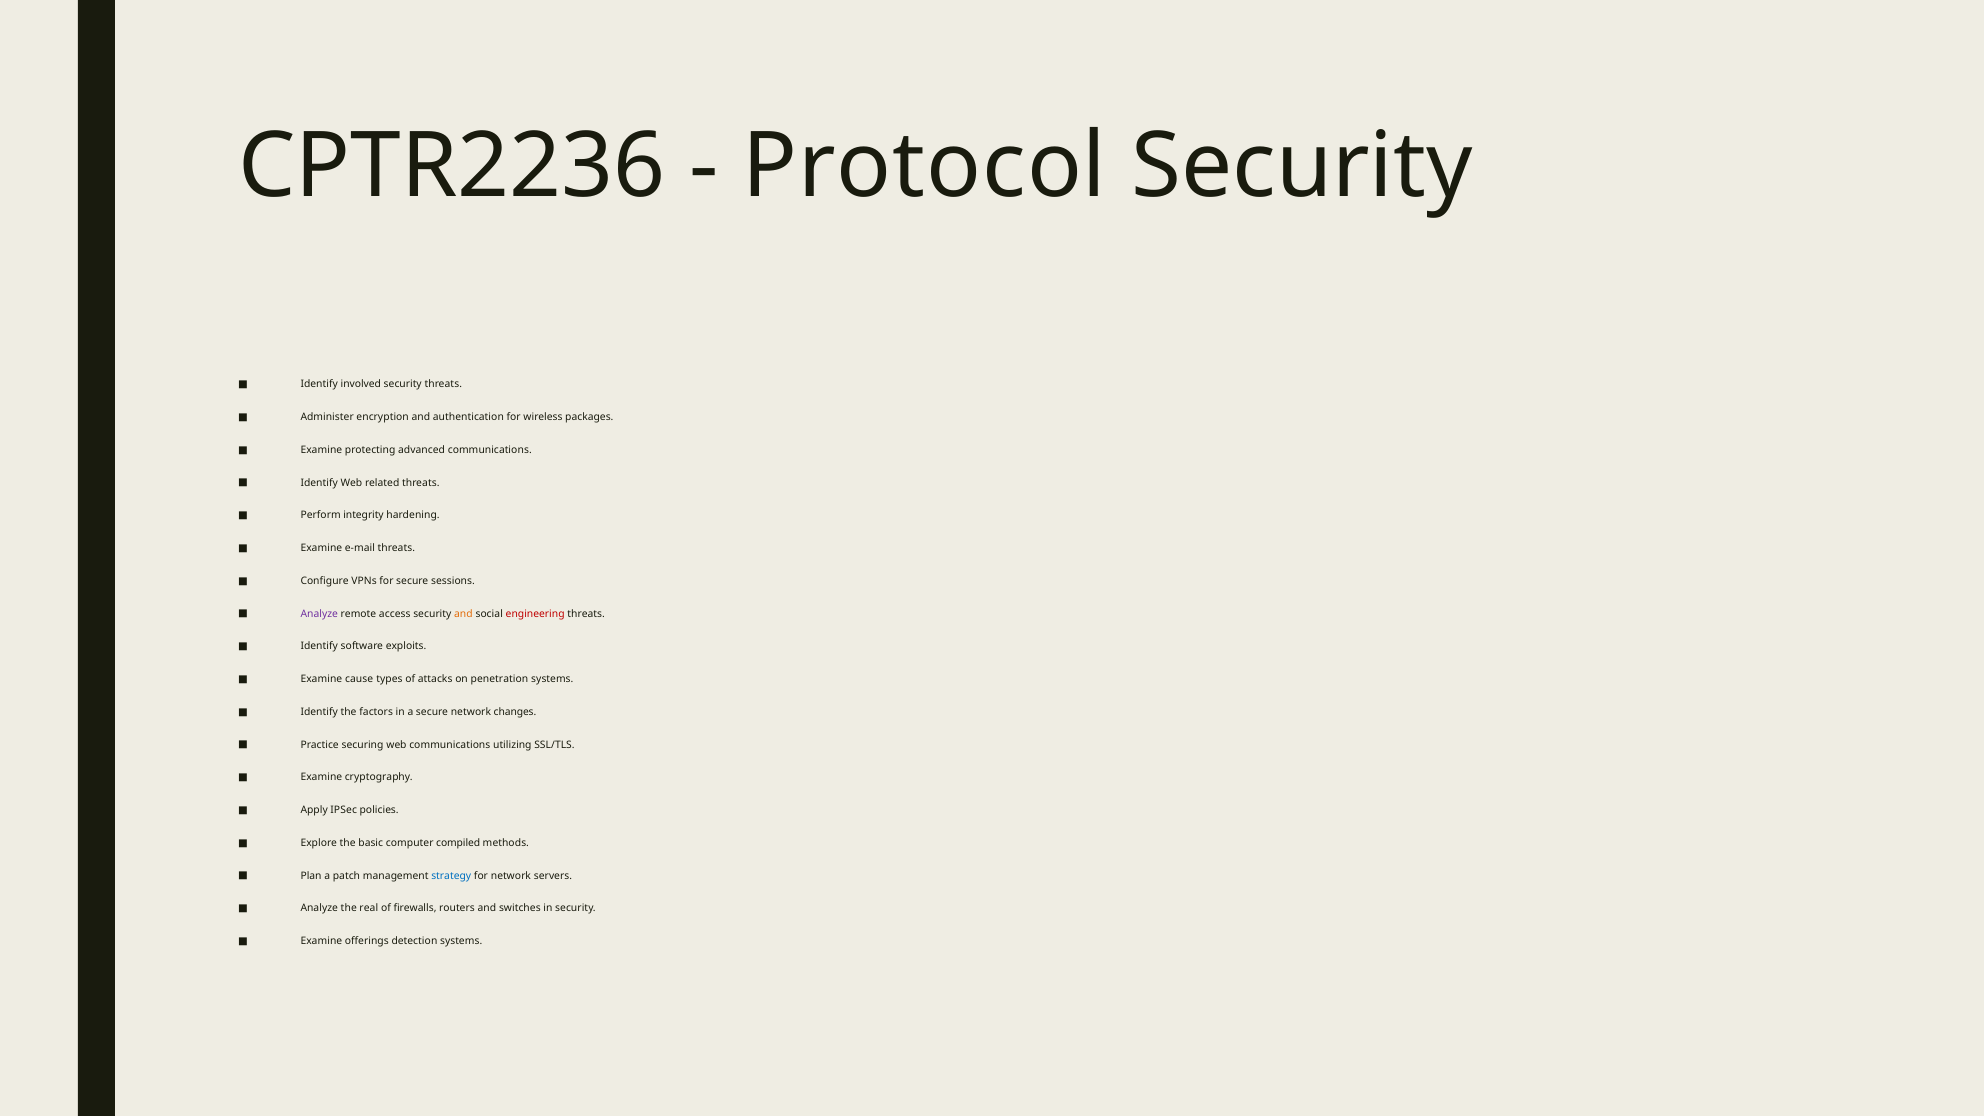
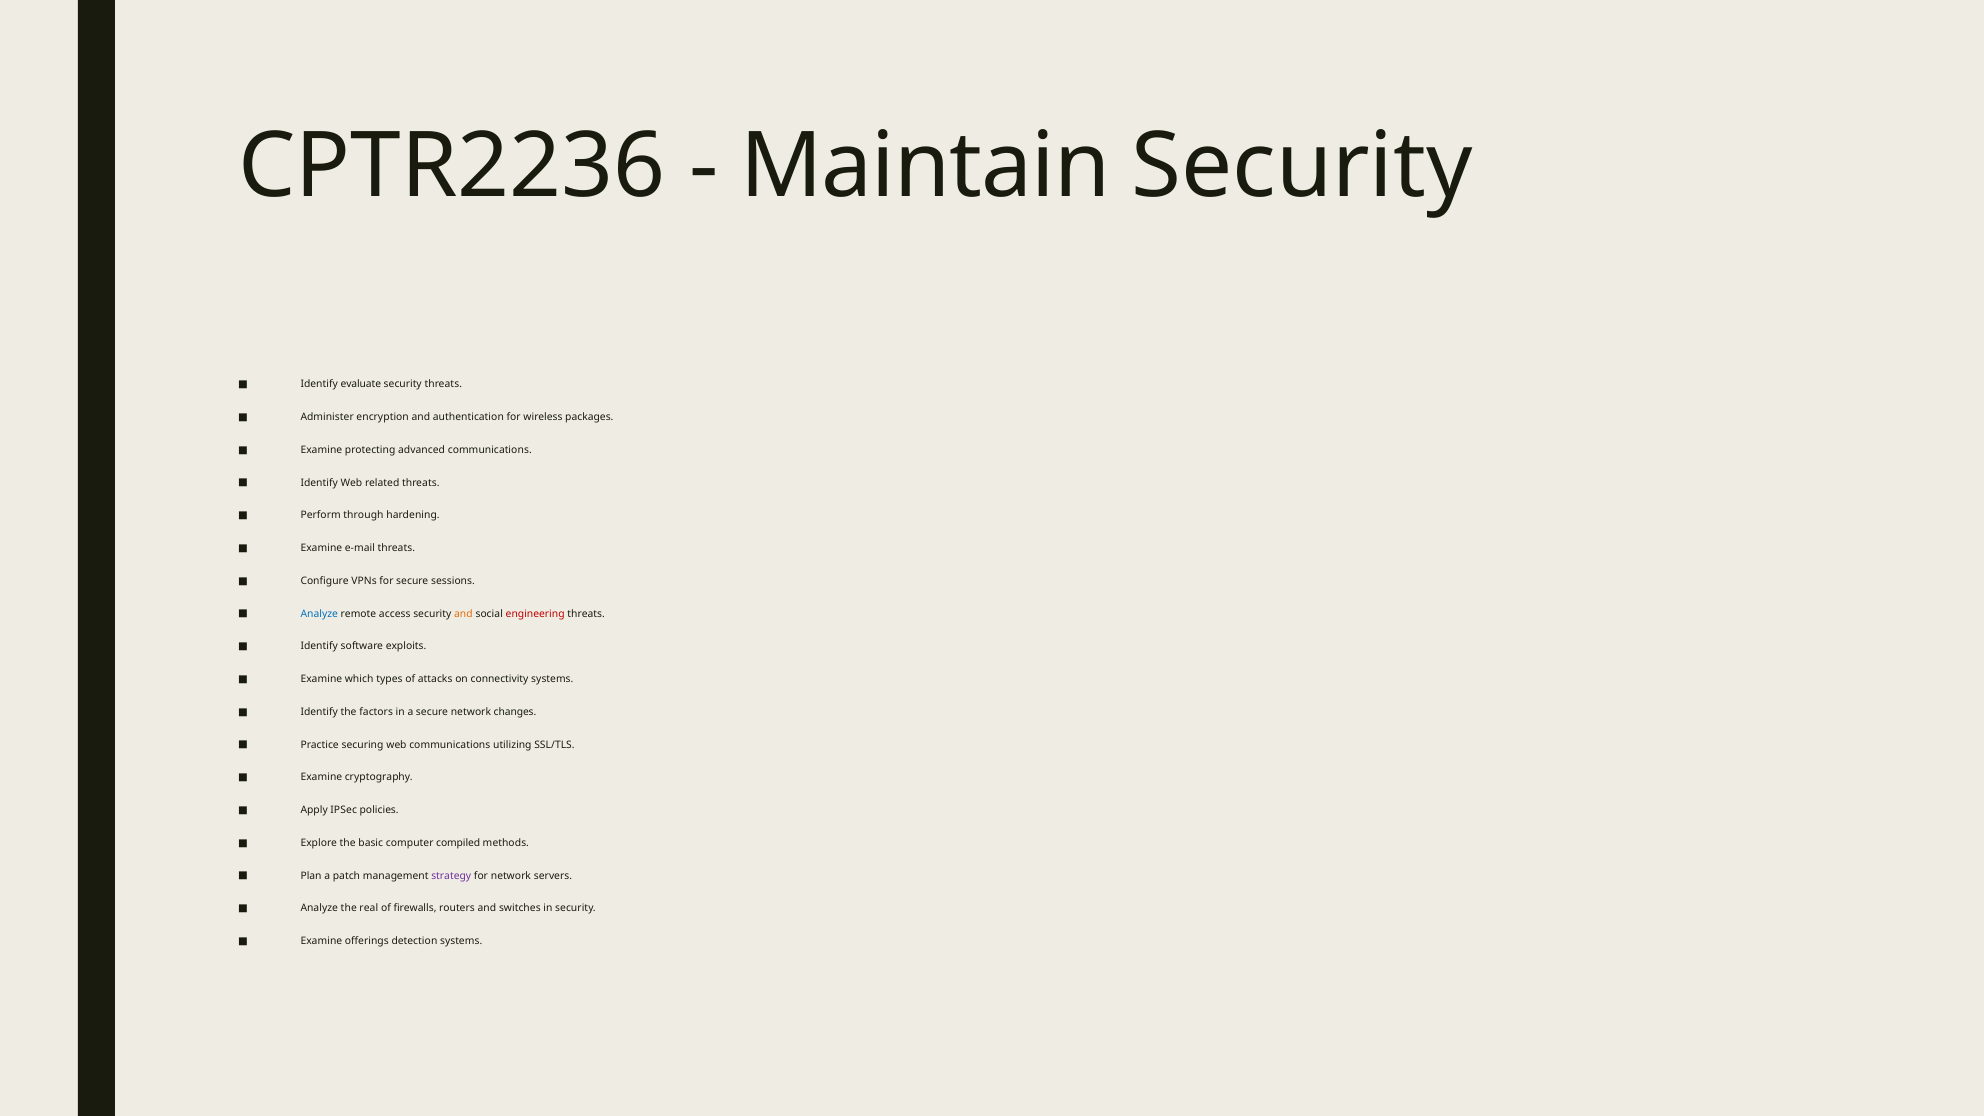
Protocol: Protocol -> Maintain
involved: involved -> evaluate
integrity: integrity -> through
Analyze at (319, 614) colour: purple -> blue
cause: cause -> which
penetration: penetration -> connectivity
strategy colour: blue -> purple
